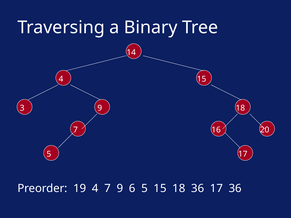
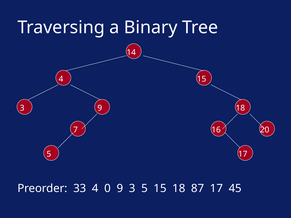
19: 19 -> 33
4 7: 7 -> 0
9 6: 6 -> 3
18 36: 36 -> 87
17 36: 36 -> 45
